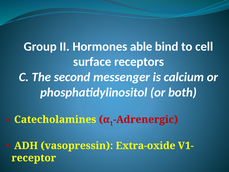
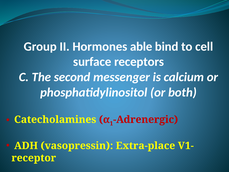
Extra-oxide: Extra-oxide -> Extra-place
